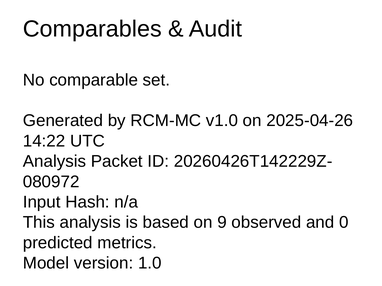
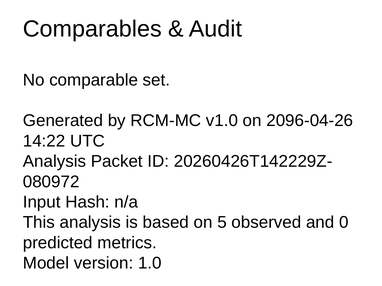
2025-04-26: 2025-04-26 -> 2096-04-26
9: 9 -> 5
